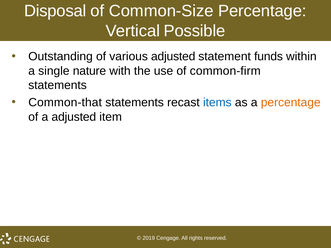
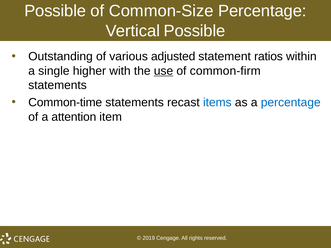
Disposal at (55, 11): Disposal -> Possible
funds: funds -> ratios
nature: nature -> higher
use underline: none -> present
Common-that: Common-that -> Common-time
percentage at (291, 103) colour: orange -> blue
a adjusted: adjusted -> attention
